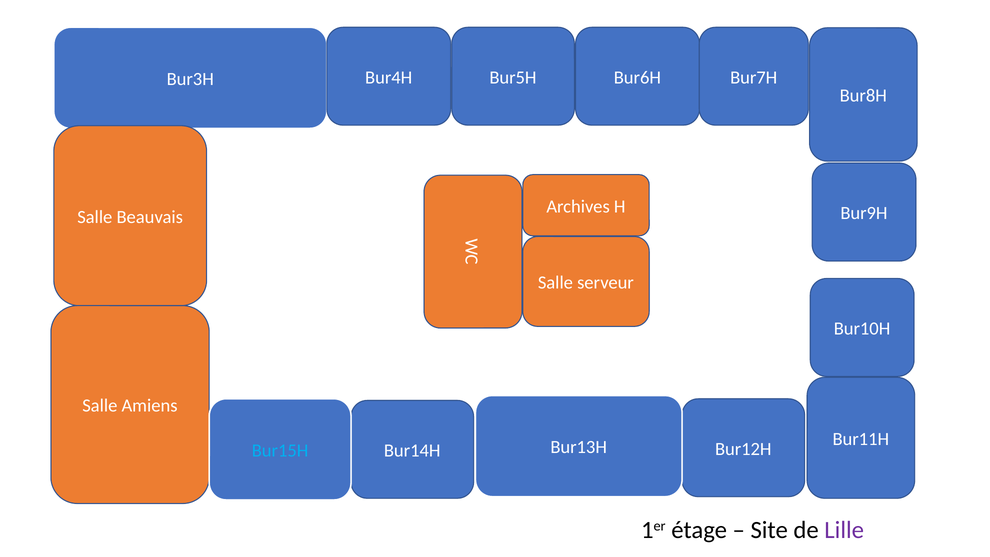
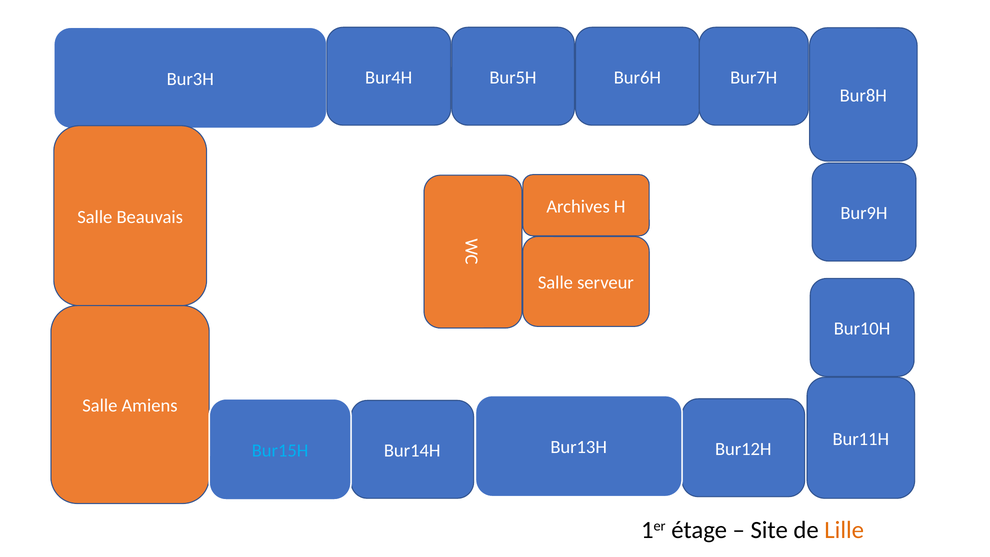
Lille colour: purple -> orange
